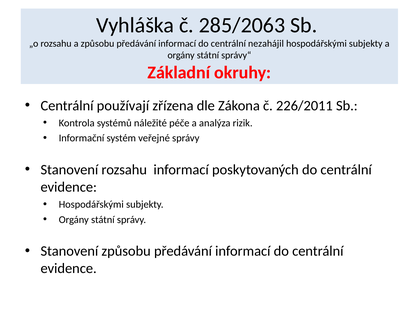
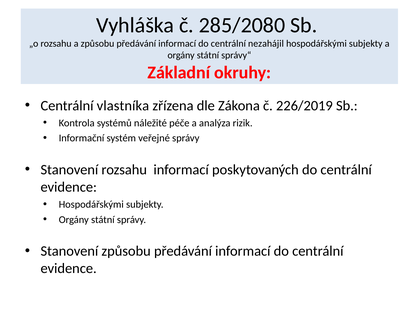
285/2063: 285/2063 -> 285/2080
používají: používají -> vlastníka
226/2011: 226/2011 -> 226/2019
